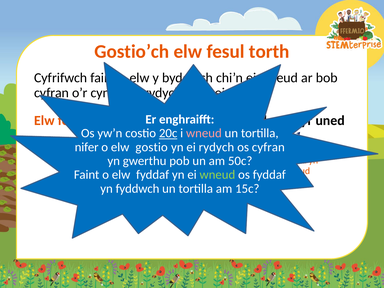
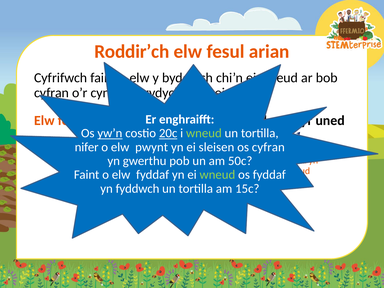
Gostio’ch: Gostio’ch -> Roddir’ch
torth: torth -> arian
yw’n underline: none -> present
wneud at (204, 133) colour: pink -> light green
gostio: gostio -> pwynt
ei rydych: rydych -> sleisen
